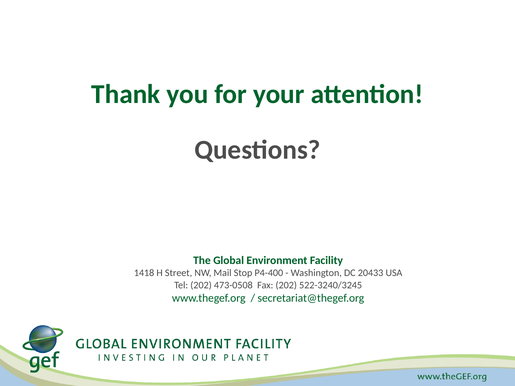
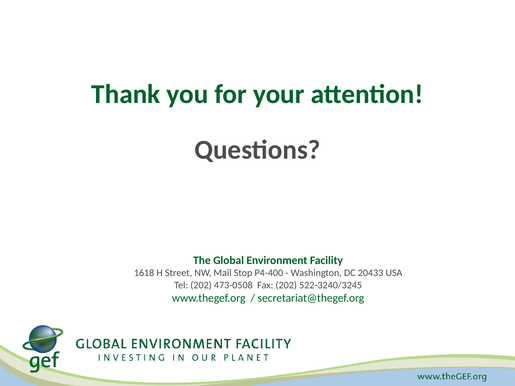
1418: 1418 -> 1618
